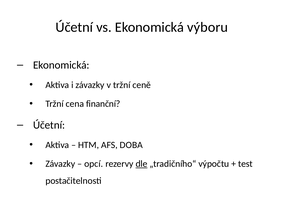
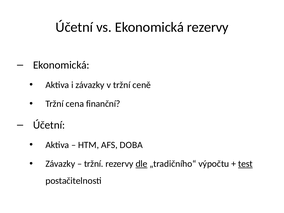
Ekonomická výboru: výboru -> rezervy
opcí at (94, 164): opcí -> tržní
test underline: none -> present
